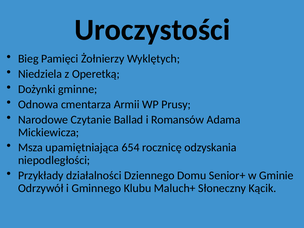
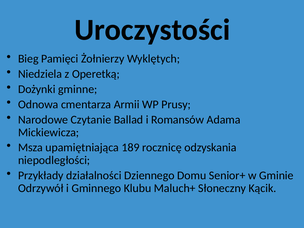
654: 654 -> 189
